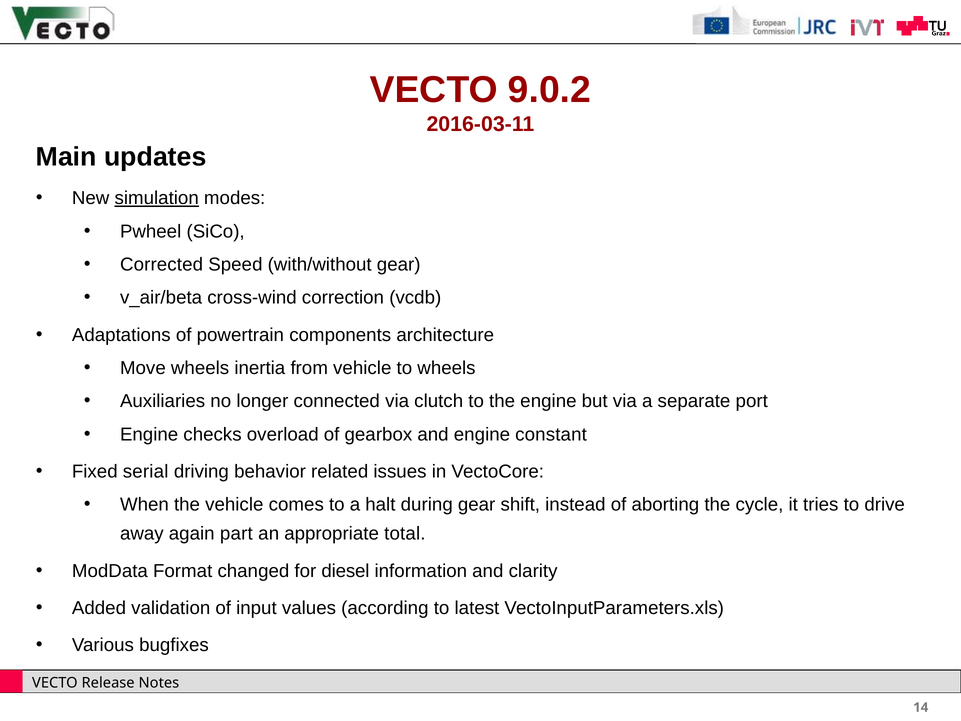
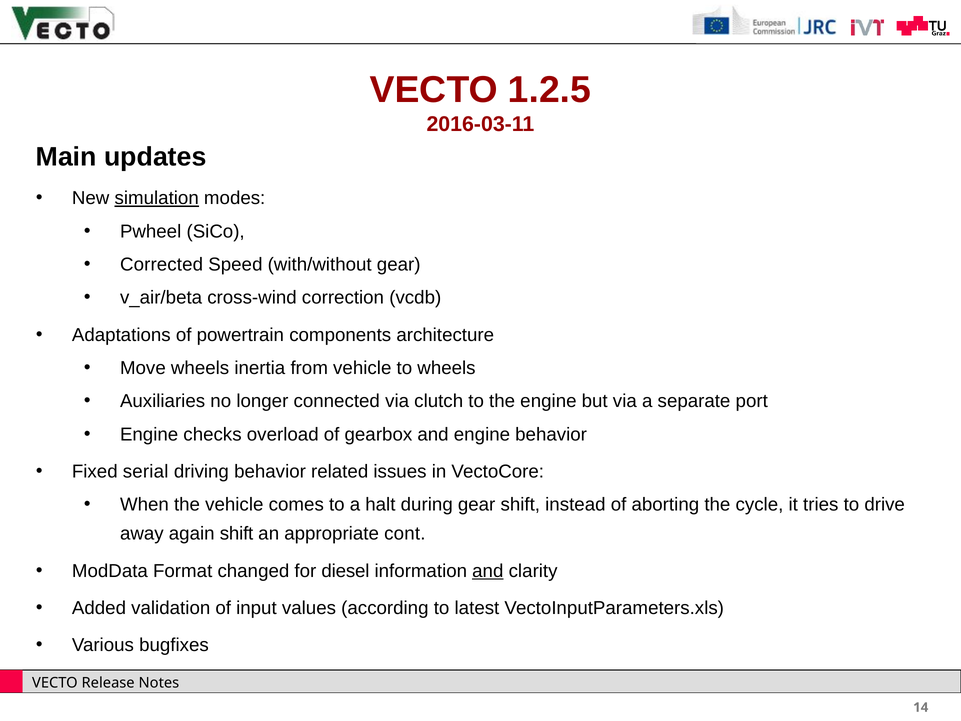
9.0.2: 9.0.2 -> 1.2.5
engine constant: constant -> behavior
again part: part -> shift
total: total -> cont
and at (488, 571) underline: none -> present
